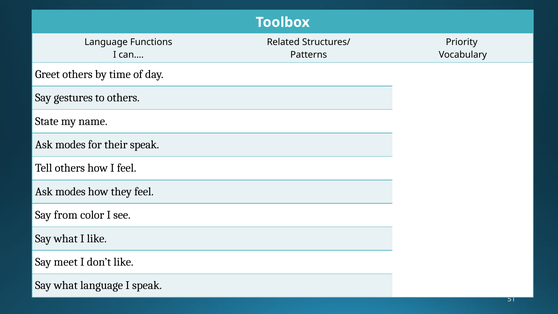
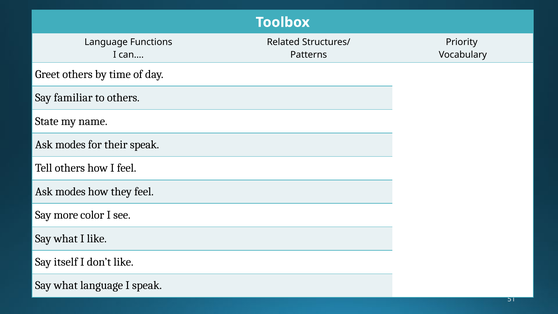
gestures: gestures -> familiar
from: from -> more
meet: meet -> itself
